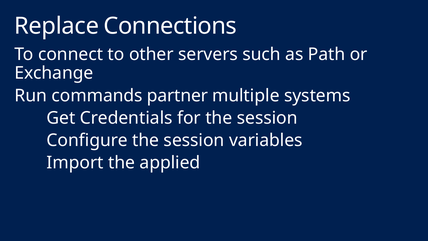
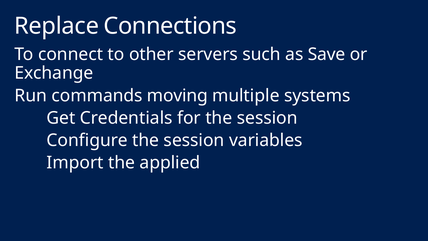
Path: Path -> Save
partner: partner -> moving
